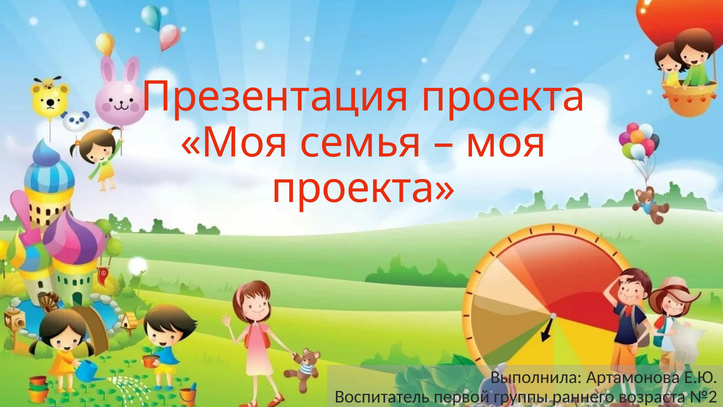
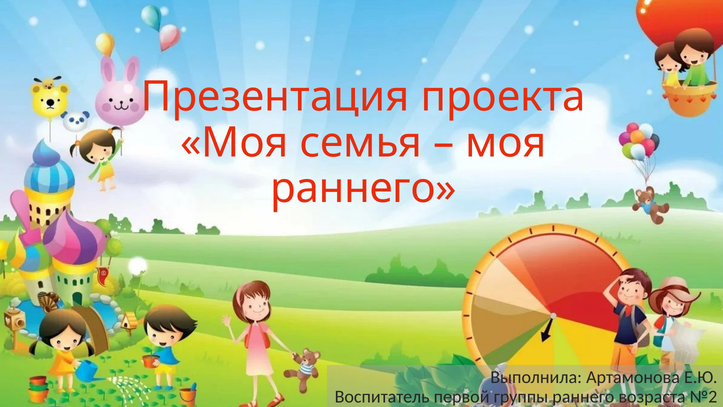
проекта at (363, 188): проекта -> раннего
